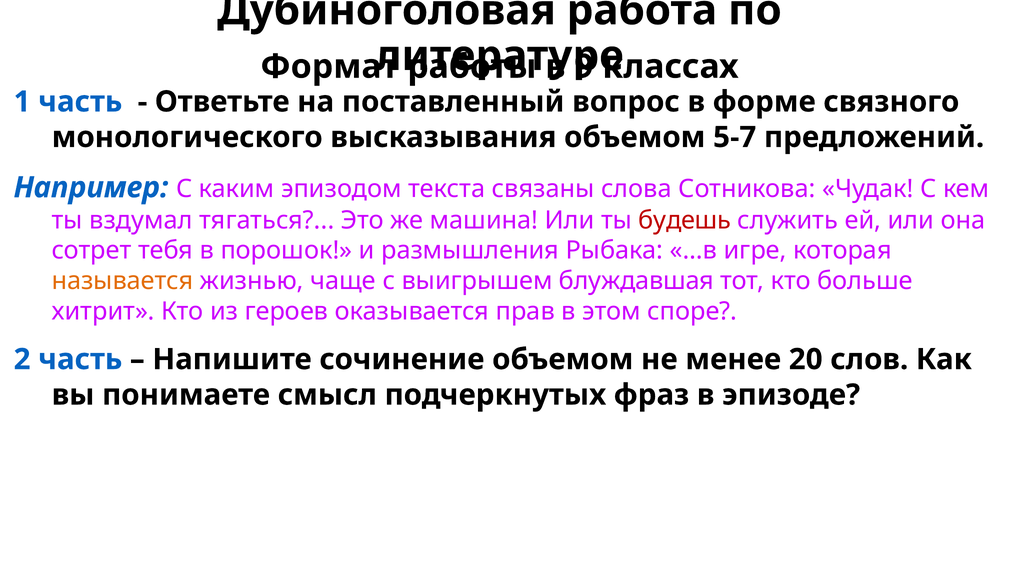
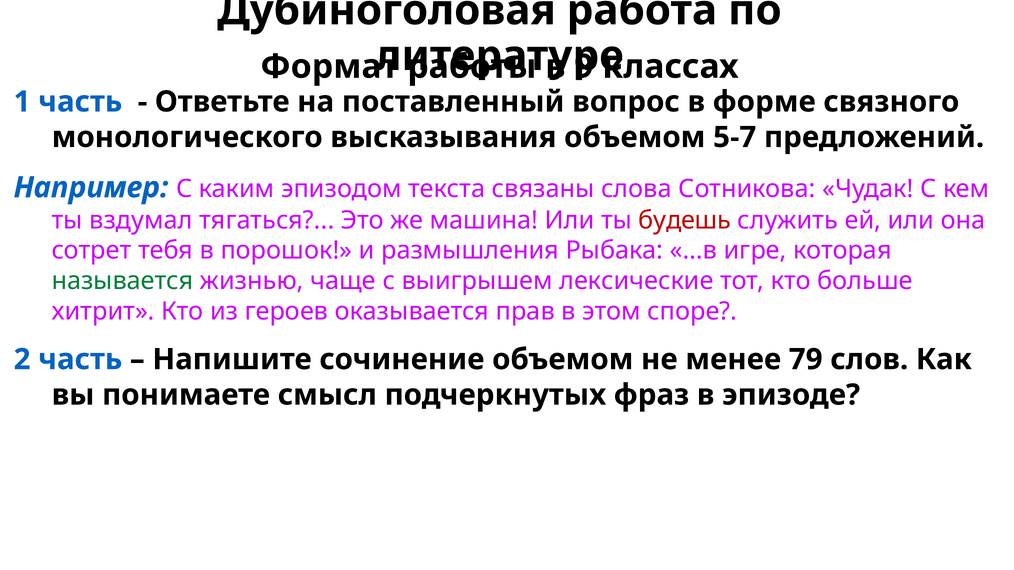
называется colour: orange -> green
блуждавшая: блуждавшая -> лексические
20: 20 -> 79
